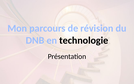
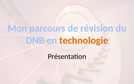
technologie colour: black -> orange
